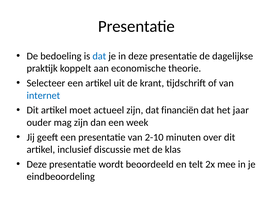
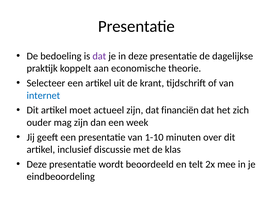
dat at (99, 56) colour: blue -> purple
jaar: jaar -> zich
2-10: 2-10 -> 1-10
